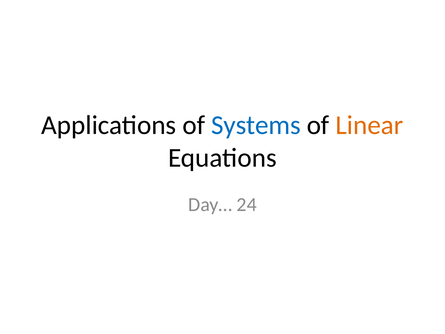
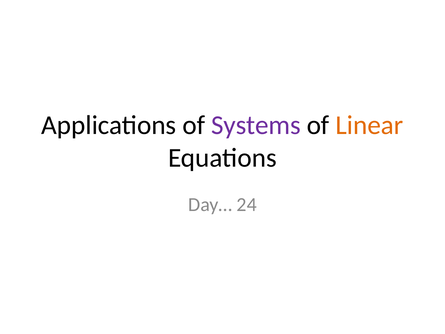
Systems colour: blue -> purple
